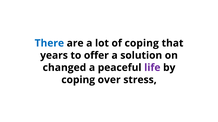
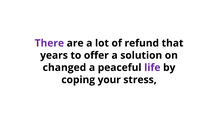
There colour: blue -> purple
of coping: coping -> refund
over: over -> your
